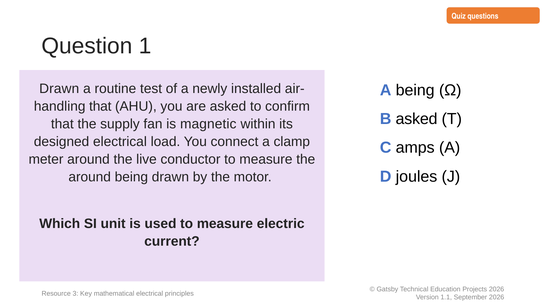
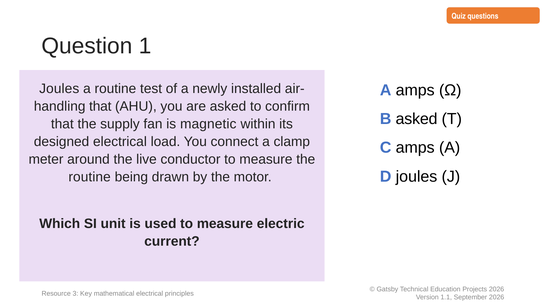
Drawn at (59, 89): Drawn -> Joules
A being: being -> amps
around at (90, 177): around -> routine
